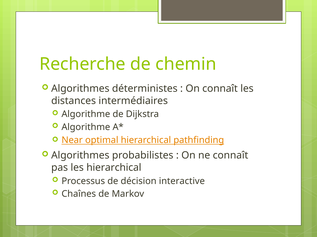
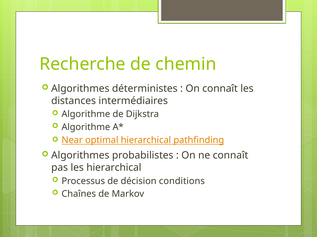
interactive: interactive -> conditions
